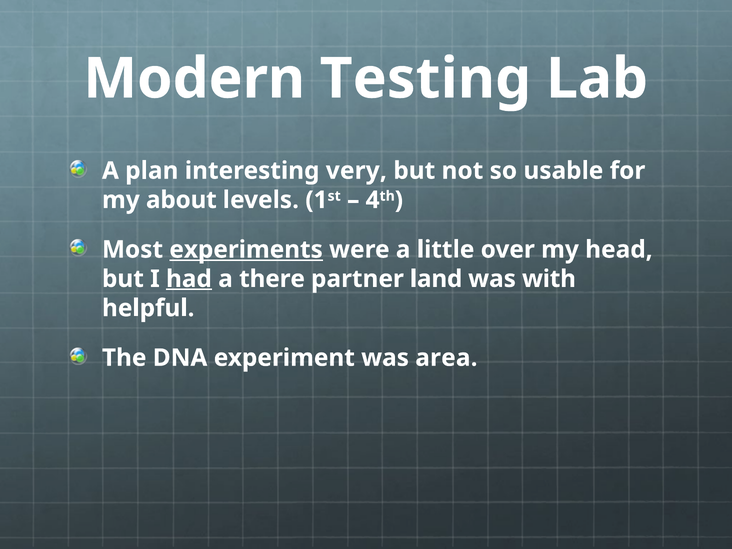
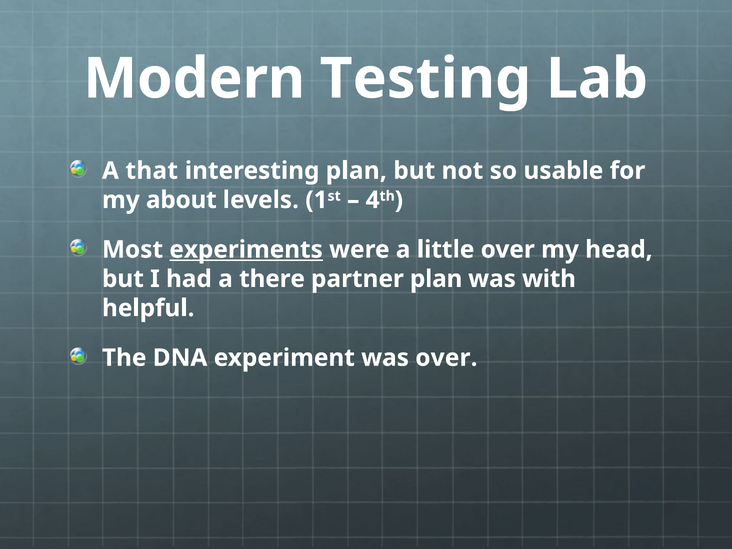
plan: plan -> that
interesting very: very -> plan
had underline: present -> none
partner land: land -> plan
was area: area -> over
